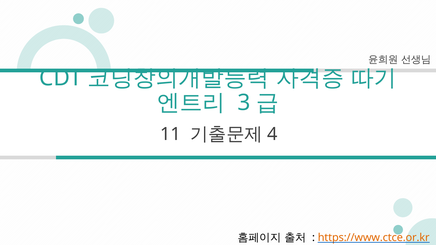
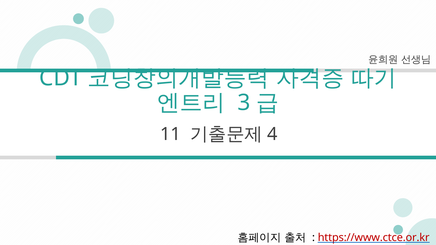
https://www.ctce.or.kr colour: orange -> red
